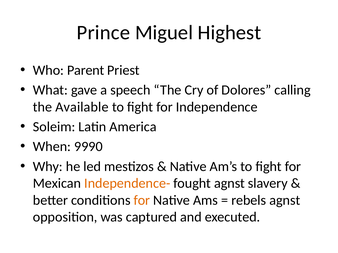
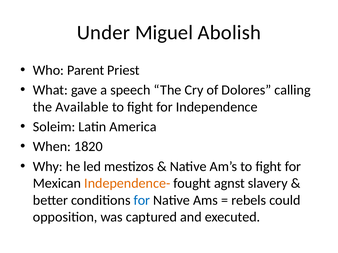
Prince: Prince -> Under
Highest: Highest -> Abolish
9990: 9990 -> 1820
for at (142, 201) colour: orange -> blue
rebels agnst: agnst -> could
